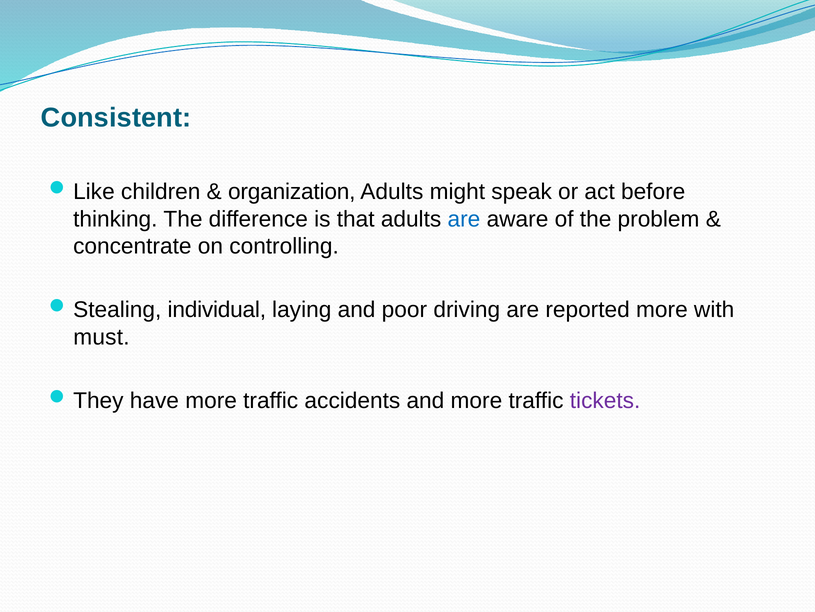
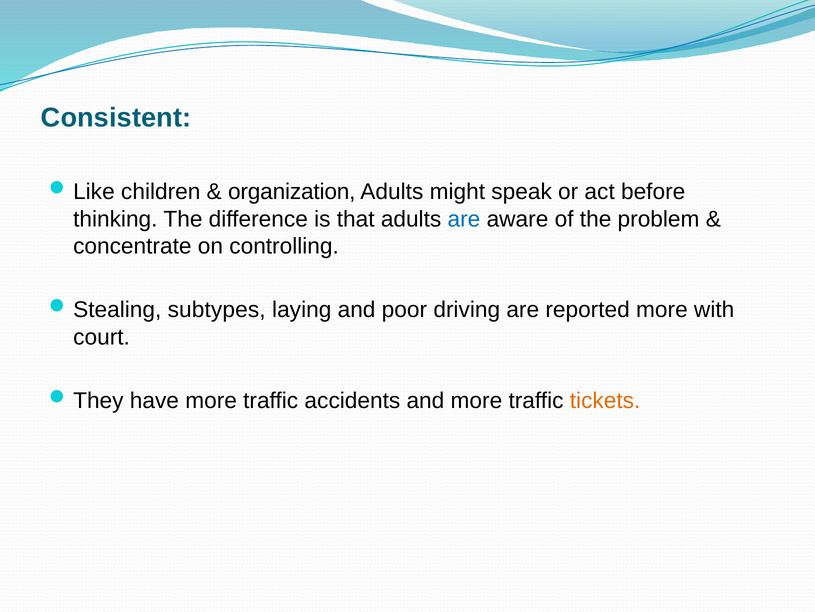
individual: individual -> subtypes
must: must -> court
tickets colour: purple -> orange
